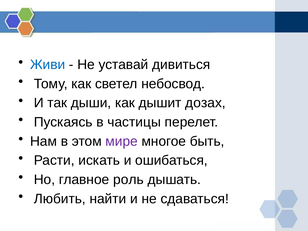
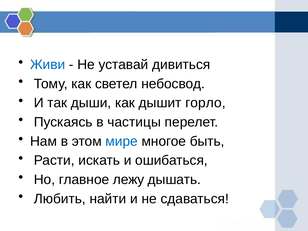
дозах: дозах -> горло
мире colour: purple -> blue
роль: роль -> лежу
